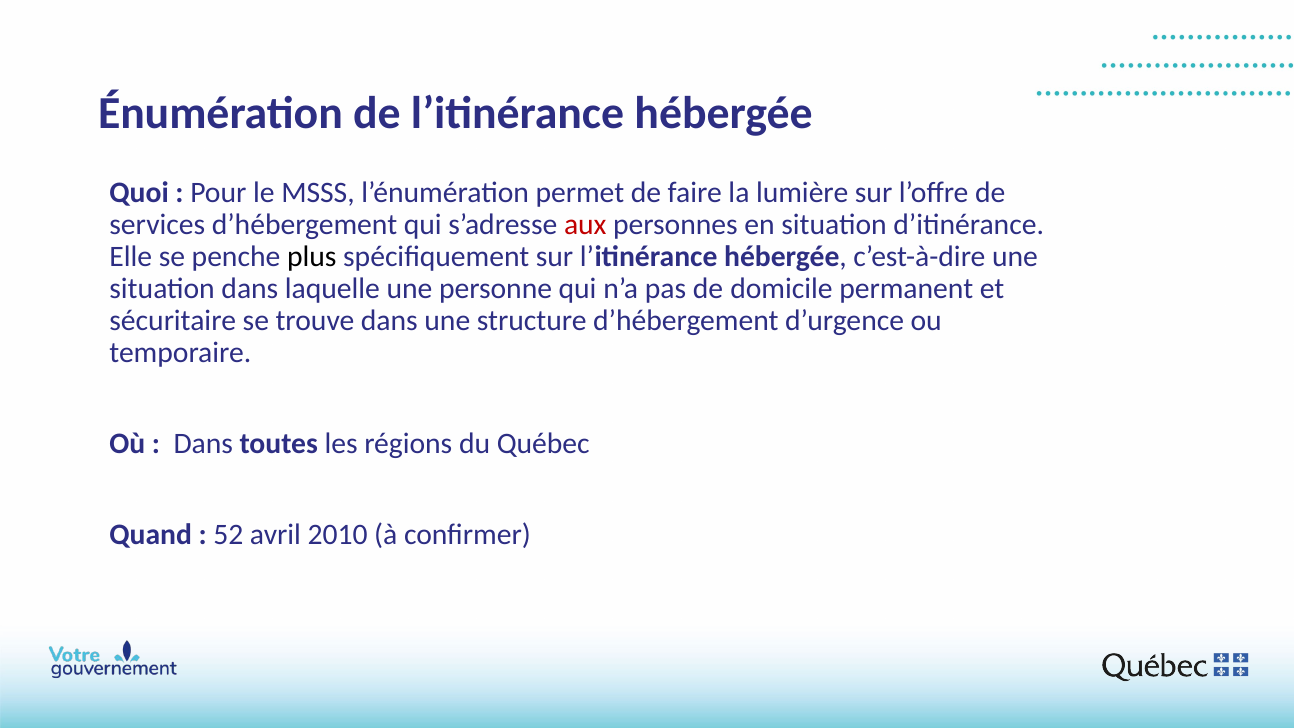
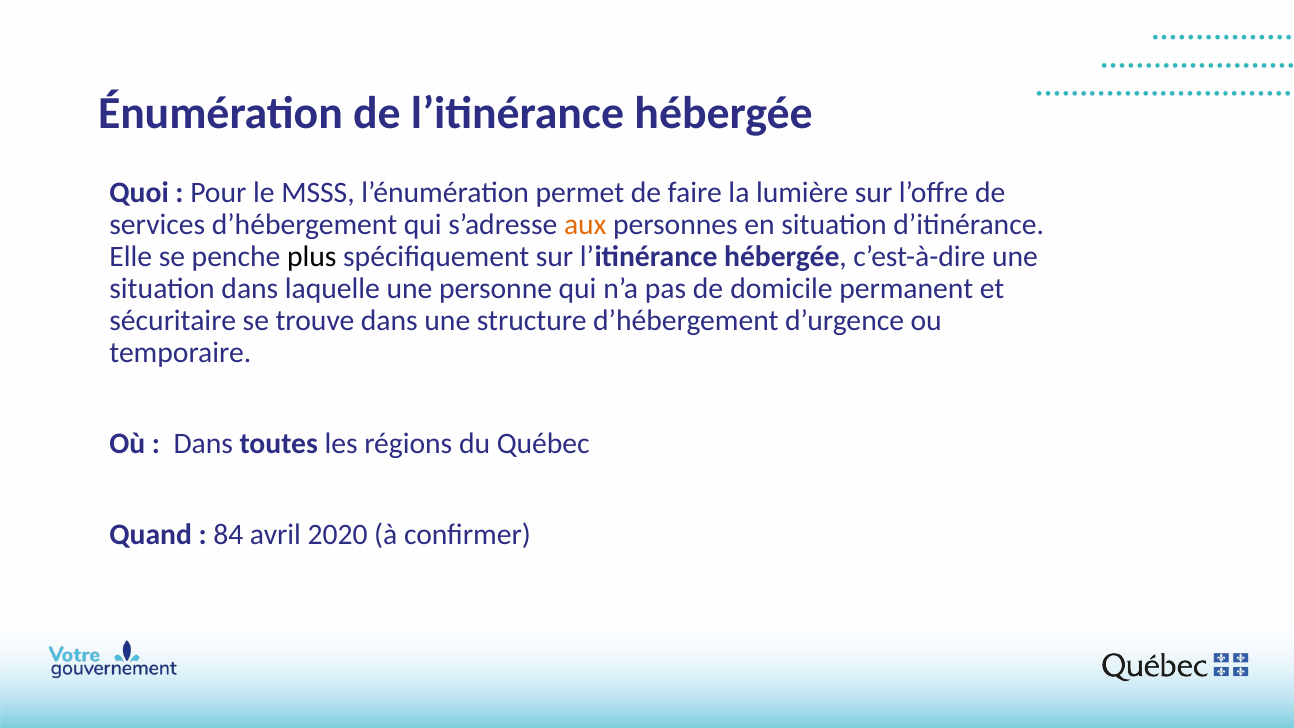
aux colour: red -> orange
52: 52 -> 84
2010: 2010 -> 2020
